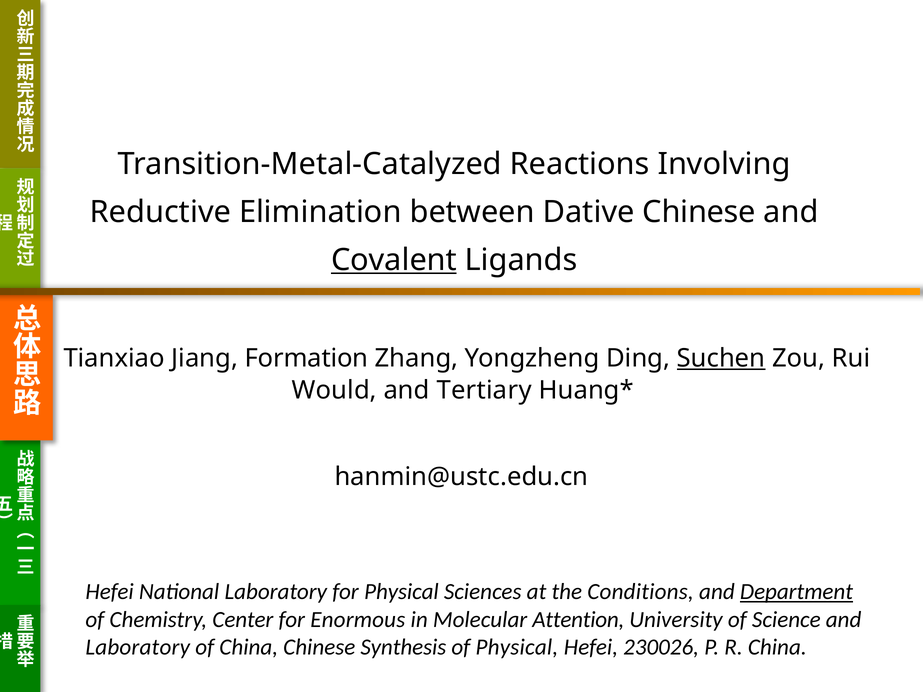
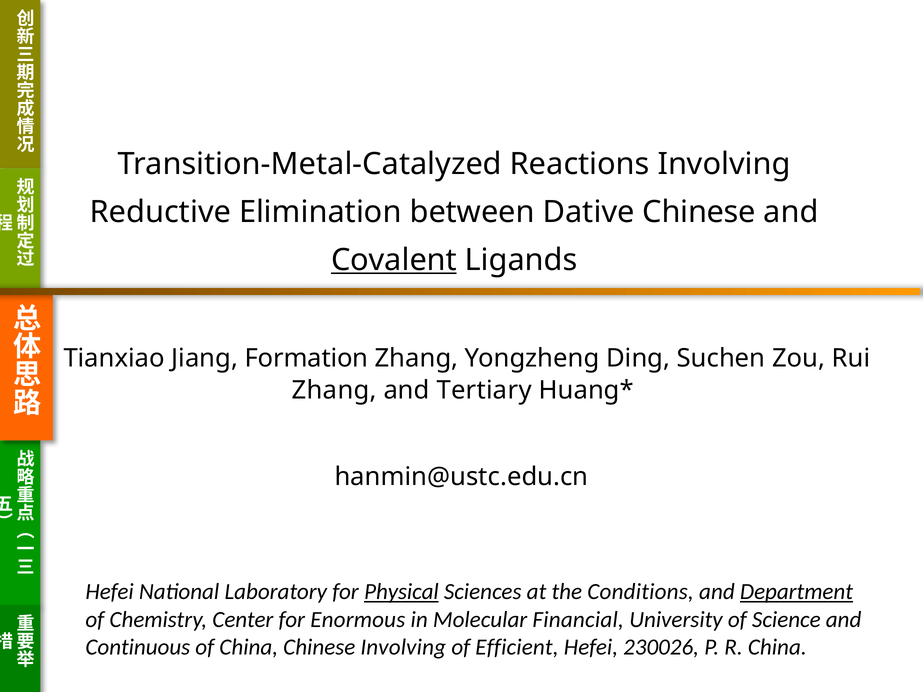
Suchen underline: present -> none
Would at (334, 390): Would -> Zhang
Physical at (402, 592) underline: none -> present
Attention: Attention -> Financial
Laboratory at (138, 647): Laboratory -> Continuous
Chinese Synthesis: Synthesis -> Involving
of Physical: Physical -> Efficient
